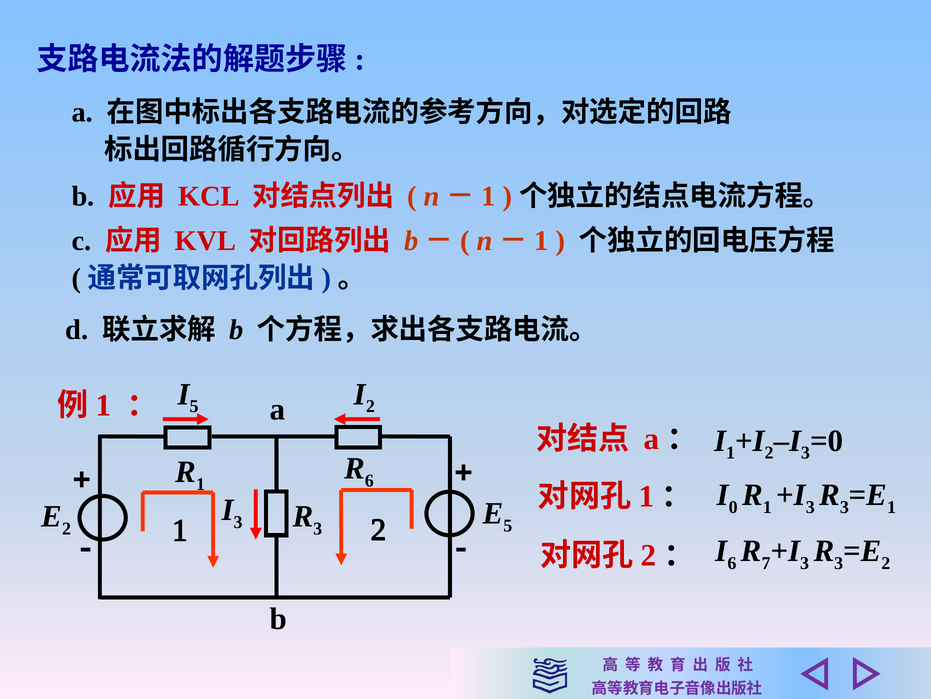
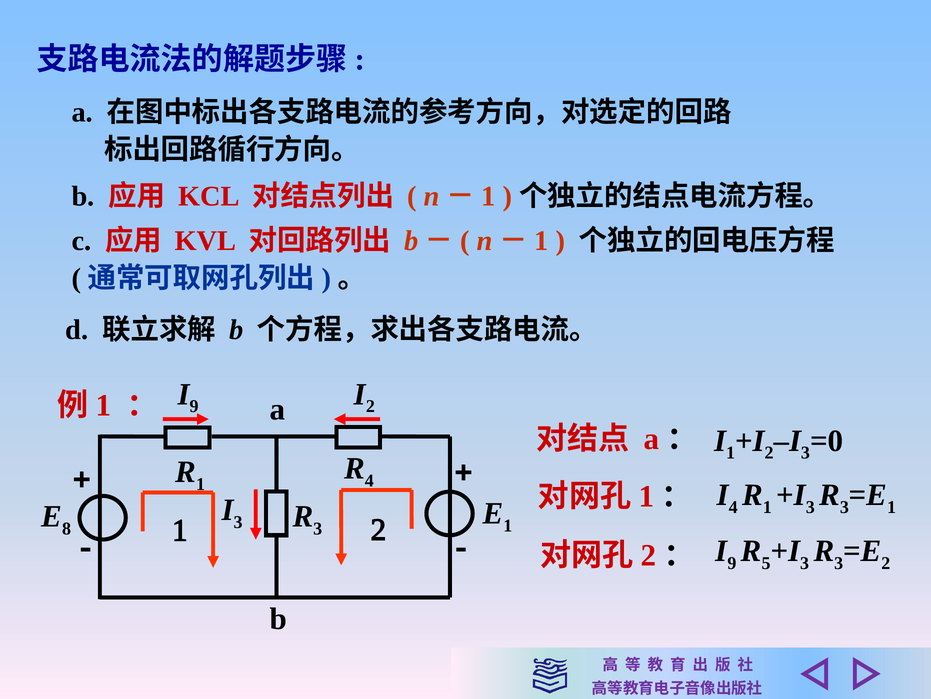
5 at (194, 406): 5 -> 9
6 at (369, 480): 6 -> 4
0 at (733, 507): 0 -> 4
5 at (508, 525): 5 -> 1
2 at (67, 528): 2 -> 8
6 at (732, 563): 6 -> 9
7: 7 -> 5
